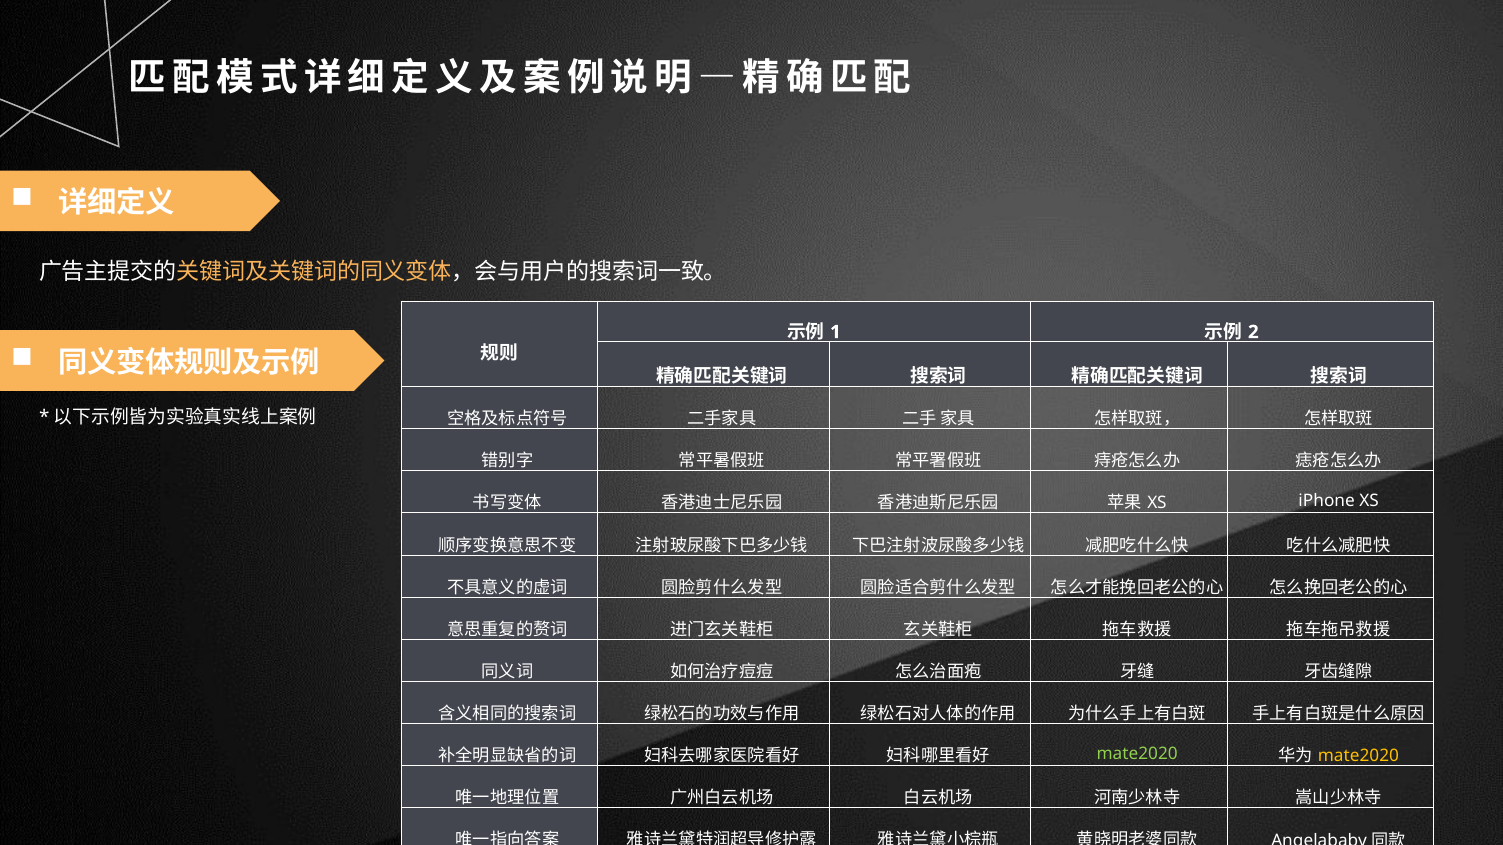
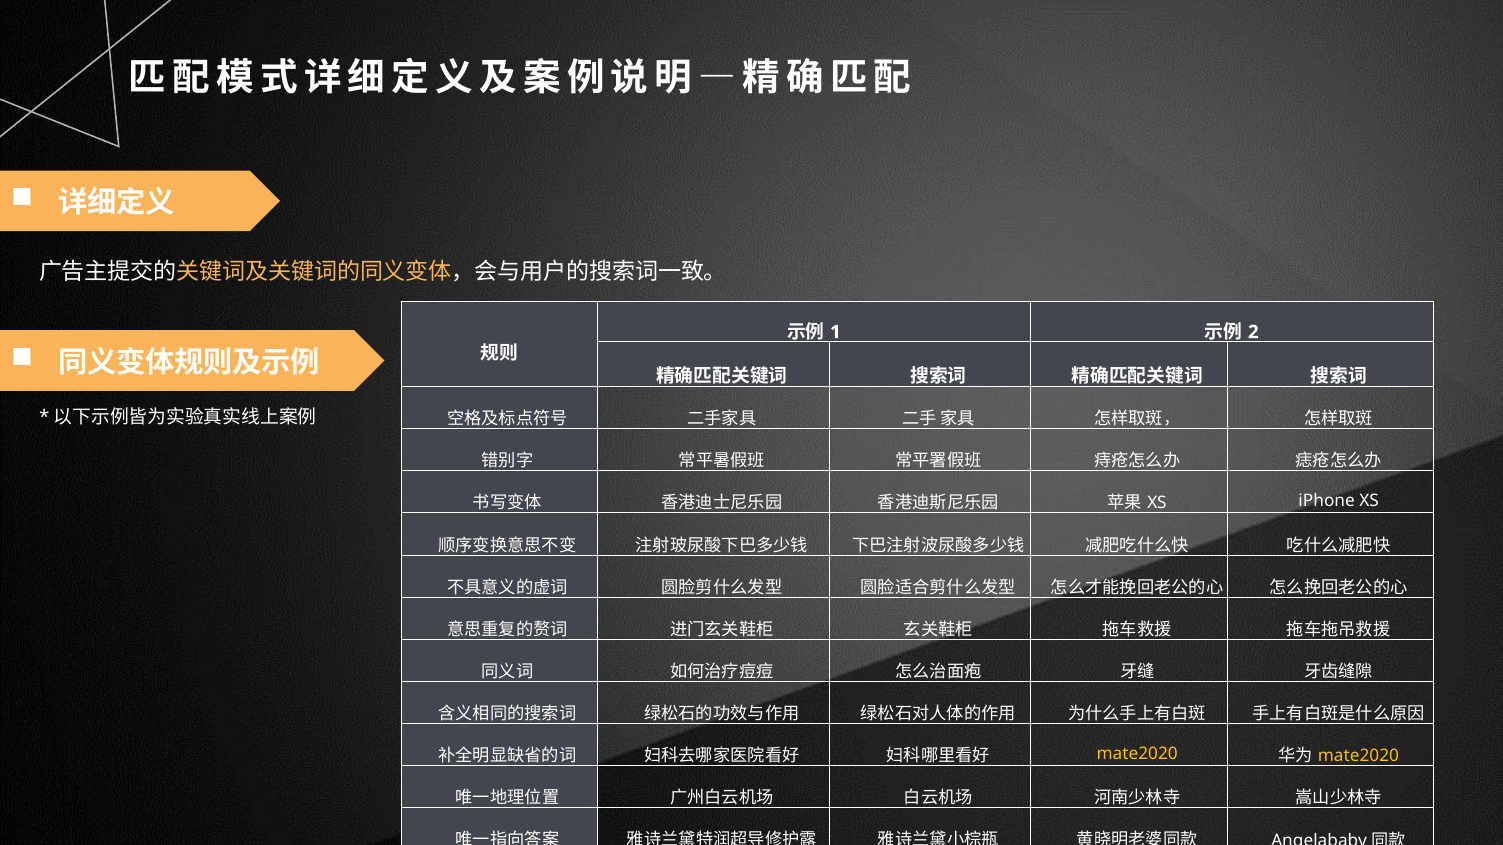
mate2020 at (1137, 754) colour: light green -> yellow
